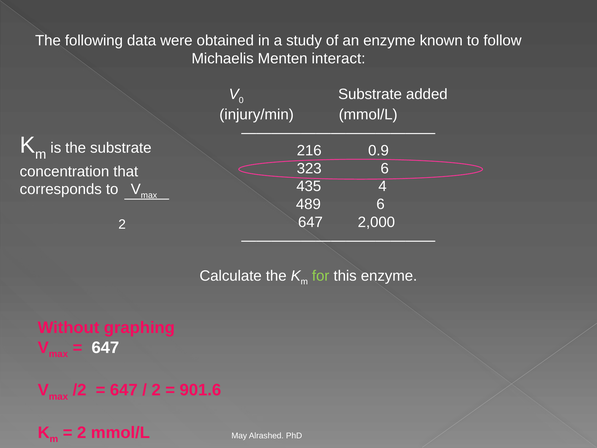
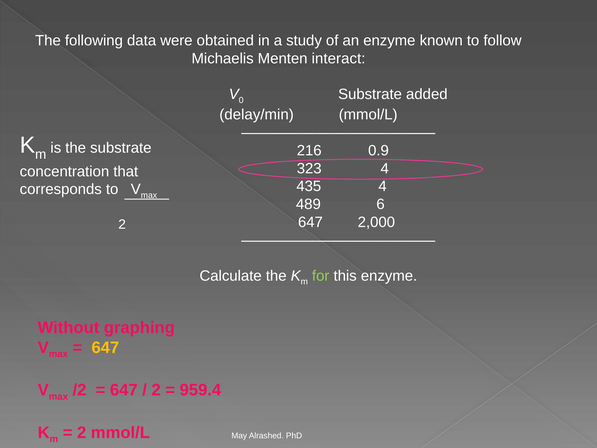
injury/min: injury/min -> delay/min
323 6: 6 -> 4
647 at (105, 347) colour: white -> yellow
901.6: 901.6 -> 959.4
